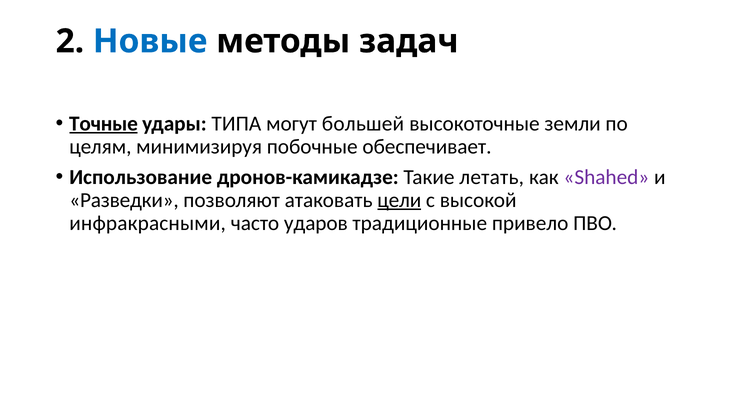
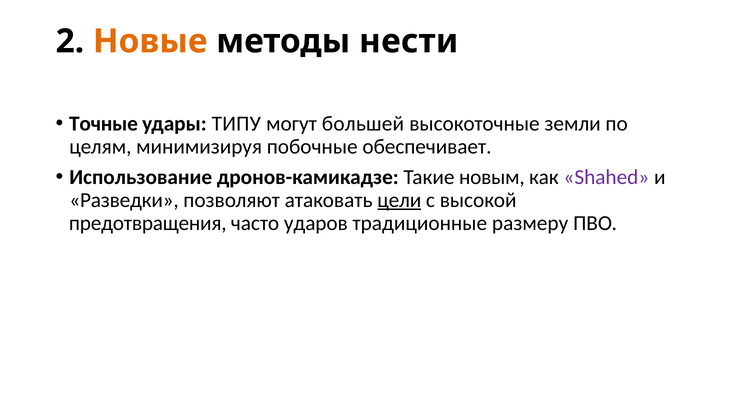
Новые colour: blue -> orange
задач: задач -> нести
Точные underline: present -> none
ТИПА: ТИПА -> ТИПУ
летать: летать -> новым
инфракрасными: инфракрасными -> предотвращения
привело: привело -> размеру
